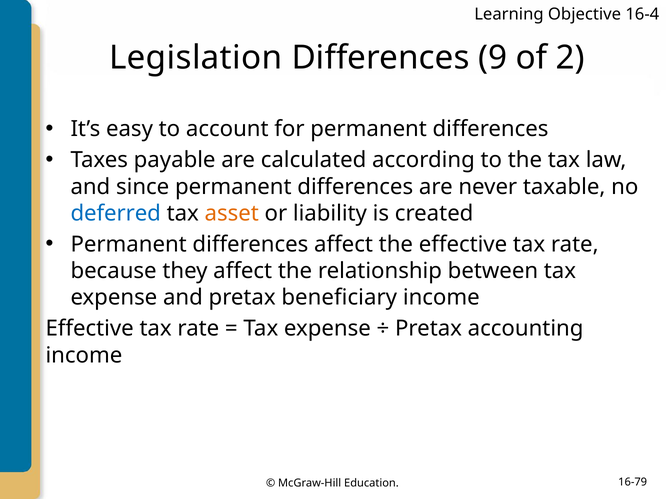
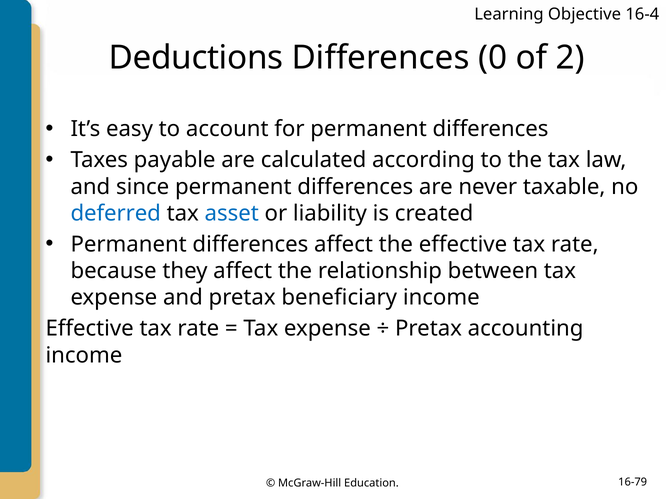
Legislation: Legislation -> Deductions
9: 9 -> 0
asset colour: orange -> blue
